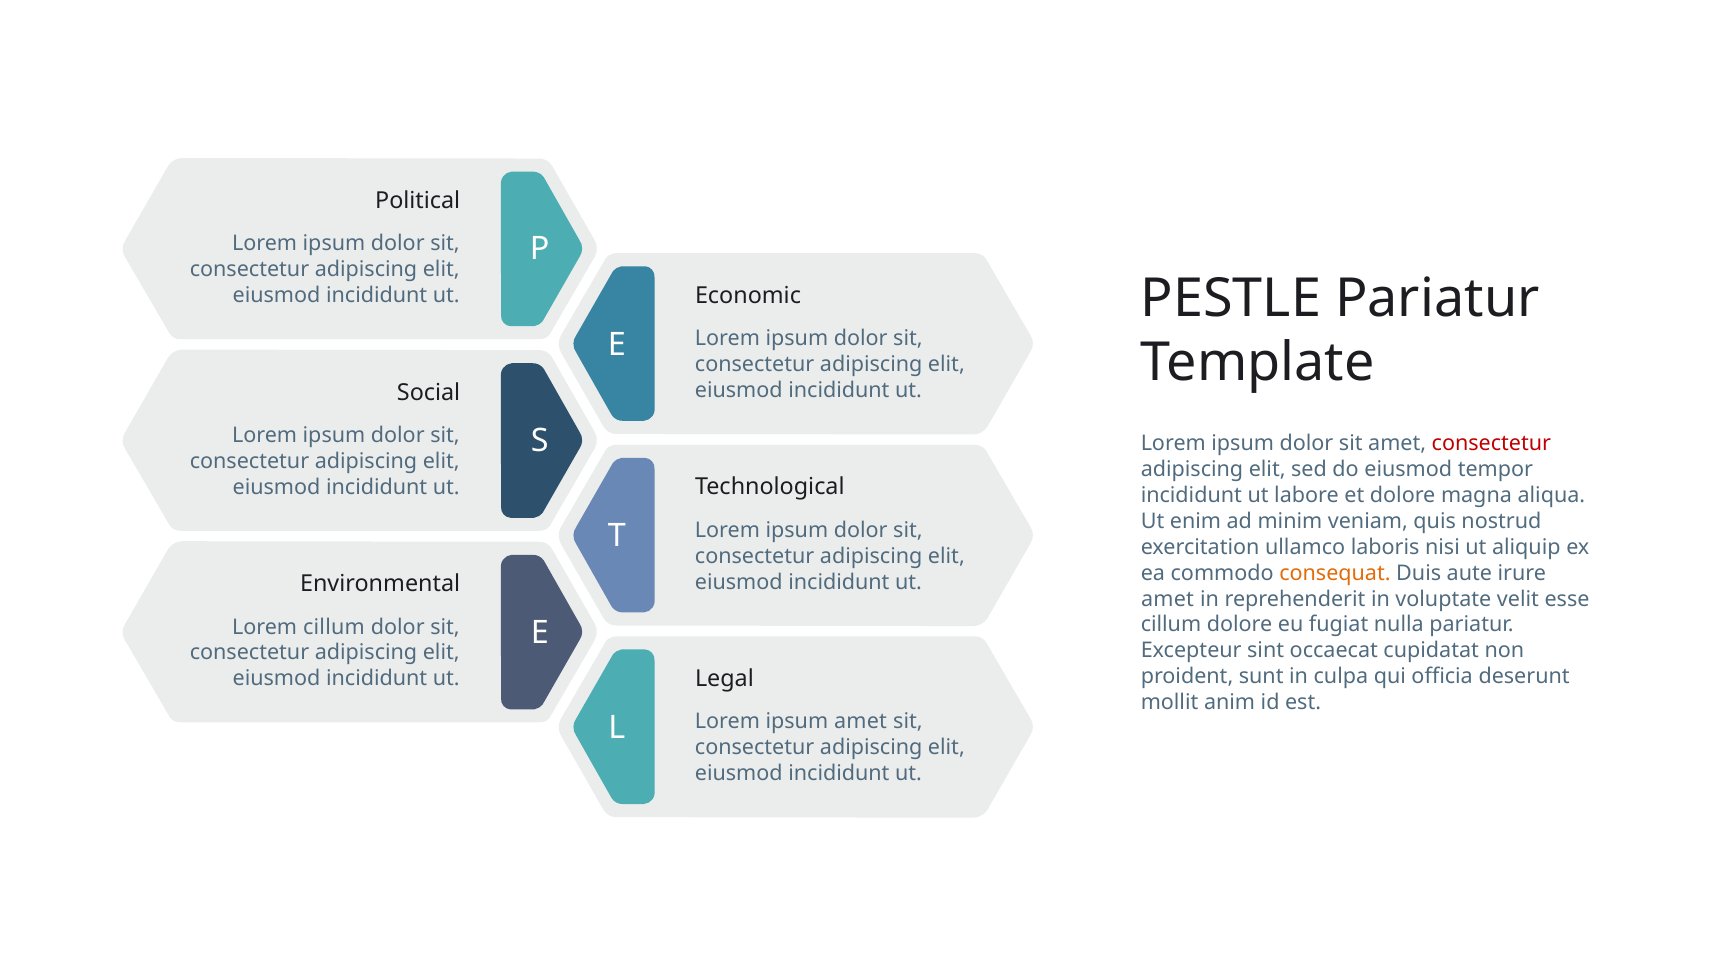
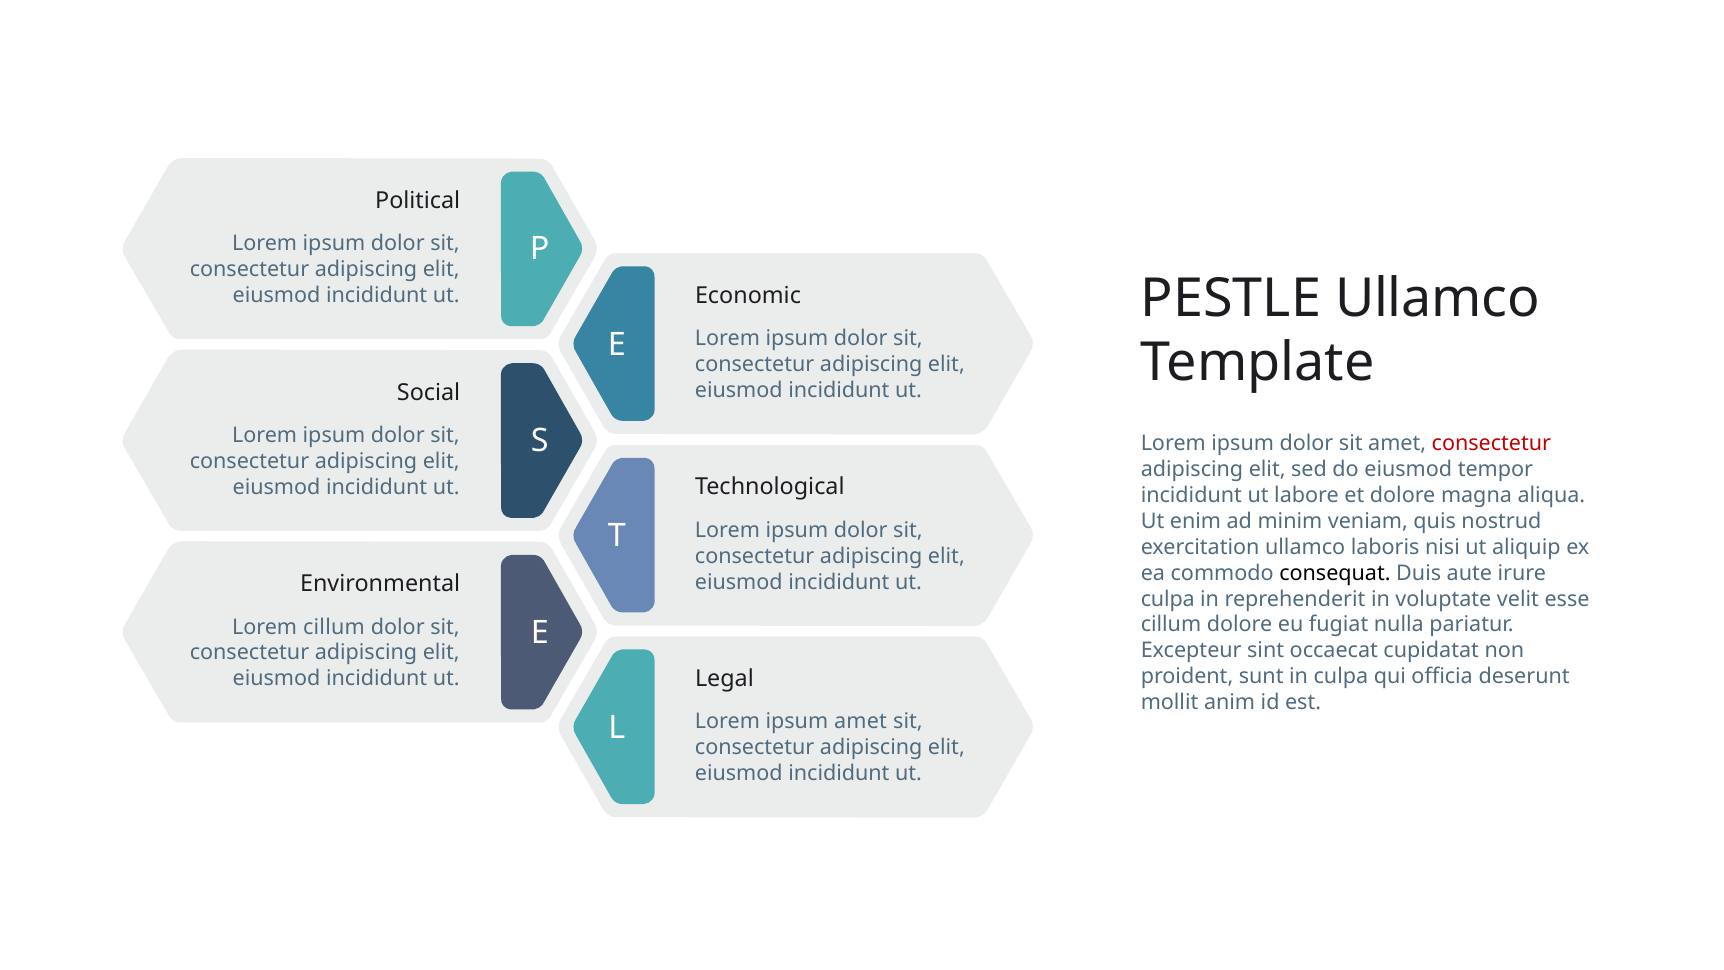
PESTLE Pariatur: Pariatur -> Ullamco
consequat colour: orange -> black
amet at (1168, 599): amet -> culpa
